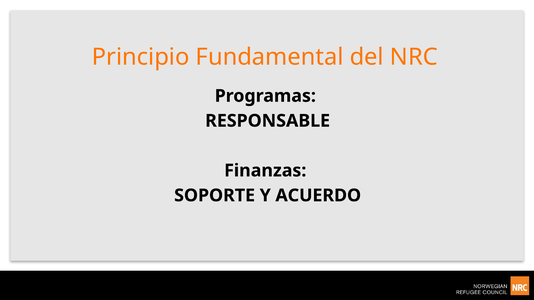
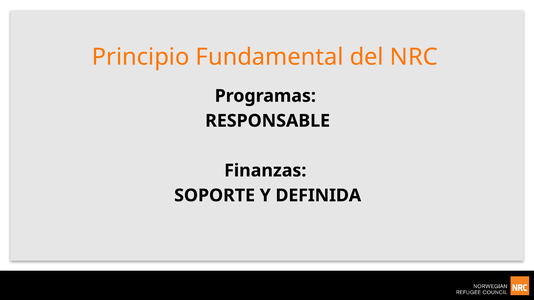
ACUERDO: ACUERDO -> DEFINIDA
